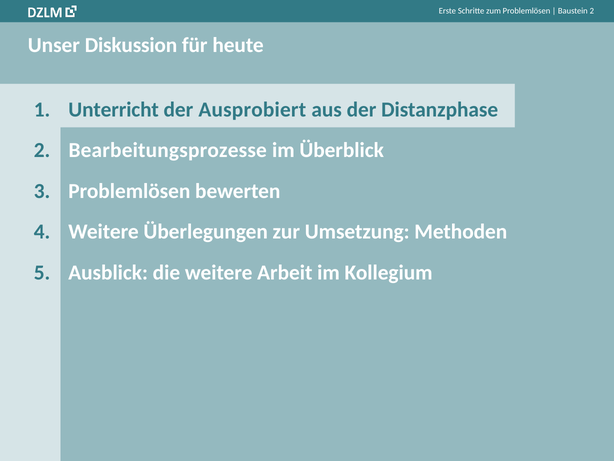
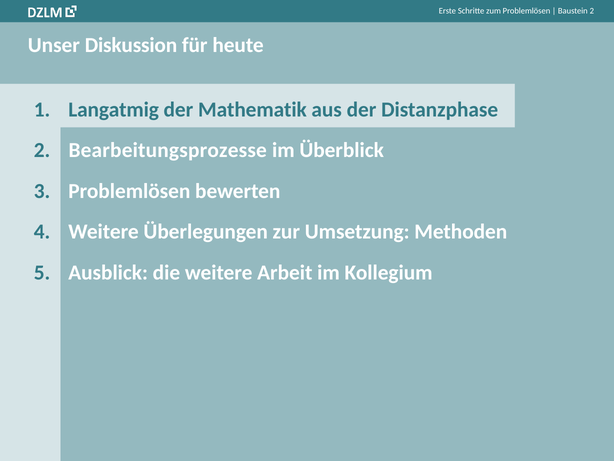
Unterricht: Unterricht -> Langatmig
Ausprobiert: Ausprobiert -> Mathematik
